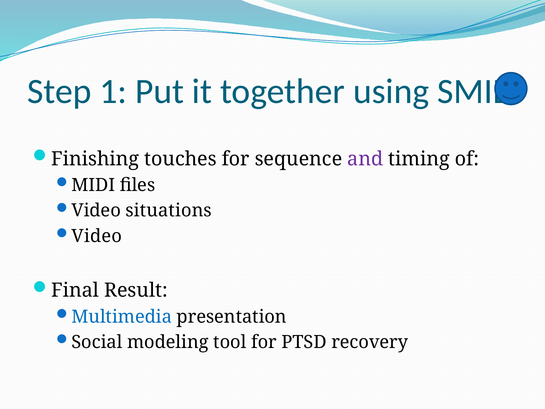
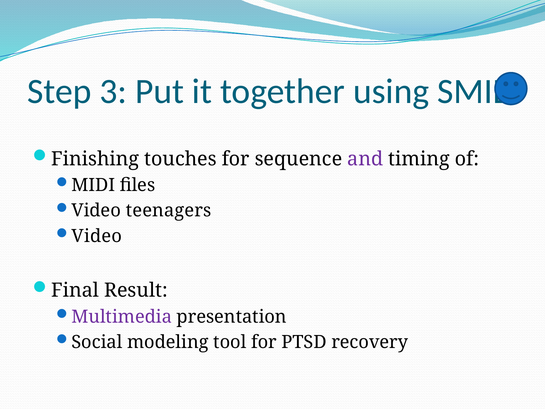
1: 1 -> 3
situations: situations -> teenagers
Multimedia colour: blue -> purple
